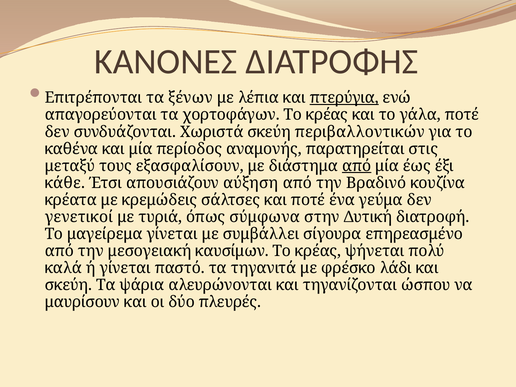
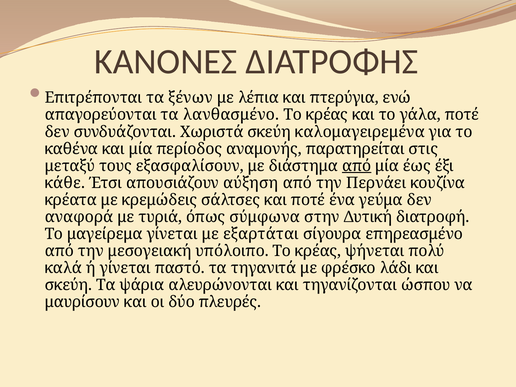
πτερύγια underline: present -> none
χορτοφάγων: χορτοφάγων -> λανθασμένο
περιβαλλοντικών: περιβαλλοντικών -> καλομαγειρεμένα
Βραδινό: Βραδινό -> Περνάει
γενετικοί: γενετικοί -> αναφορά
συμβάλλει: συμβάλλει -> εξαρτάται
καυσίμων: καυσίμων -> υπόλοιπο
